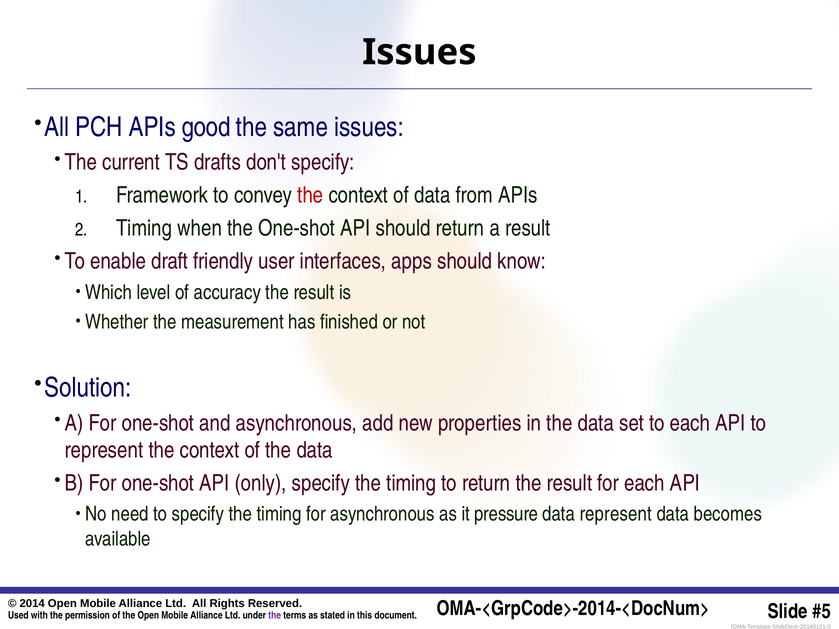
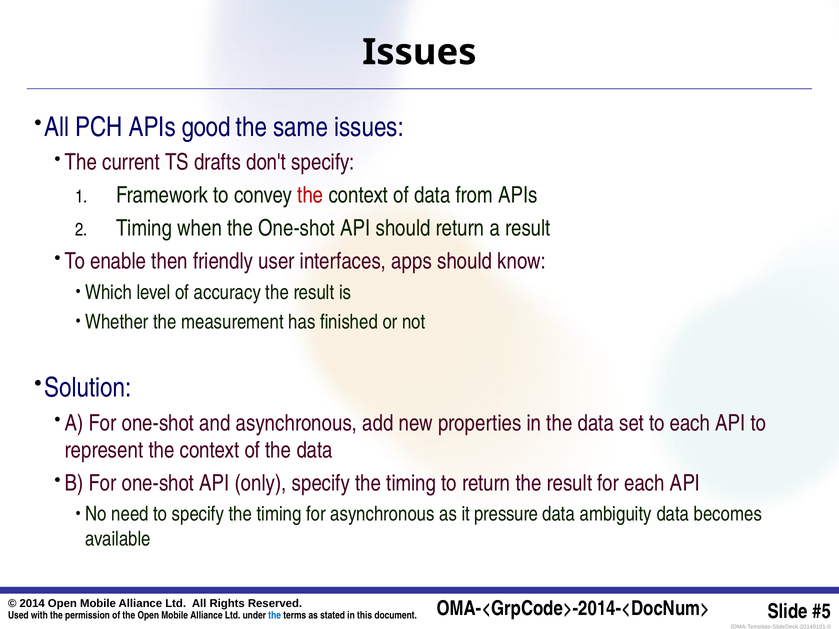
draft: draft -> then
data represent: represent -> ambiguity
the at (275, 616) colour: purple -> blue
